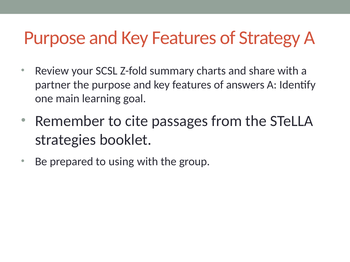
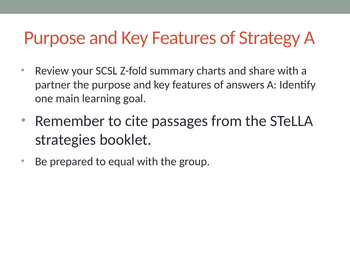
using: using -> equal
